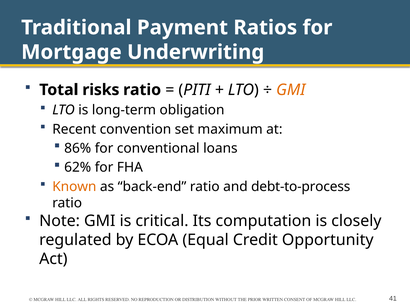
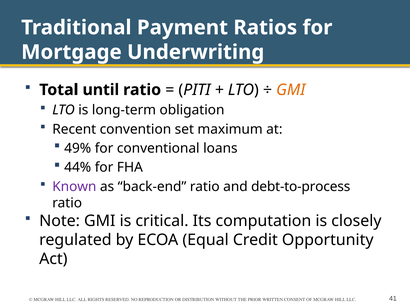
risks: risks -> until
86%: 86% -> 49%
62%: 62% -> 44%
Known colour: orange -> purple
